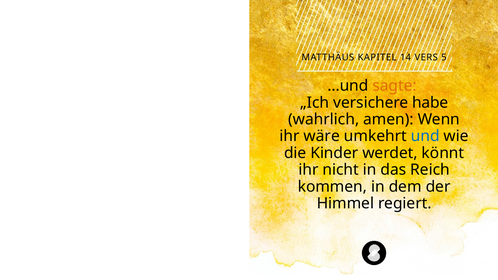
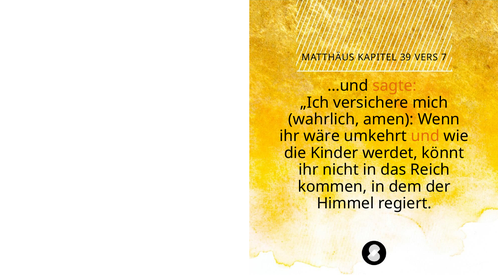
14: 14 -> 39
5: 5 -> 7
habe: habe -> mich
und colour: blue -> orange
